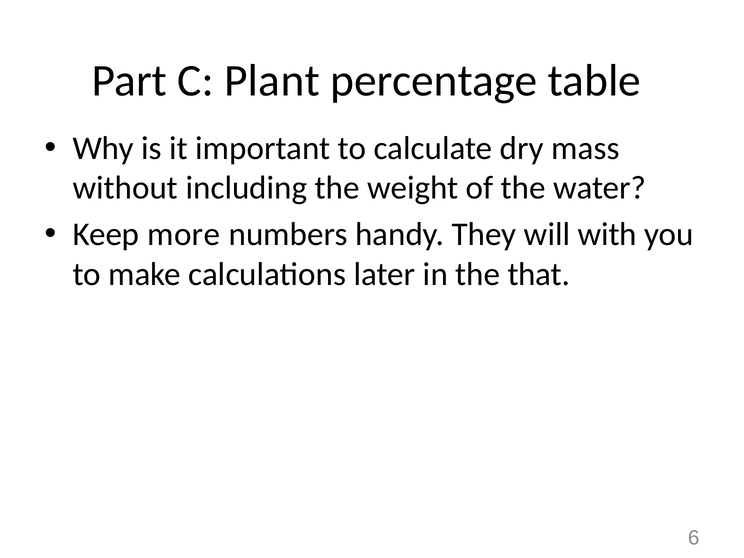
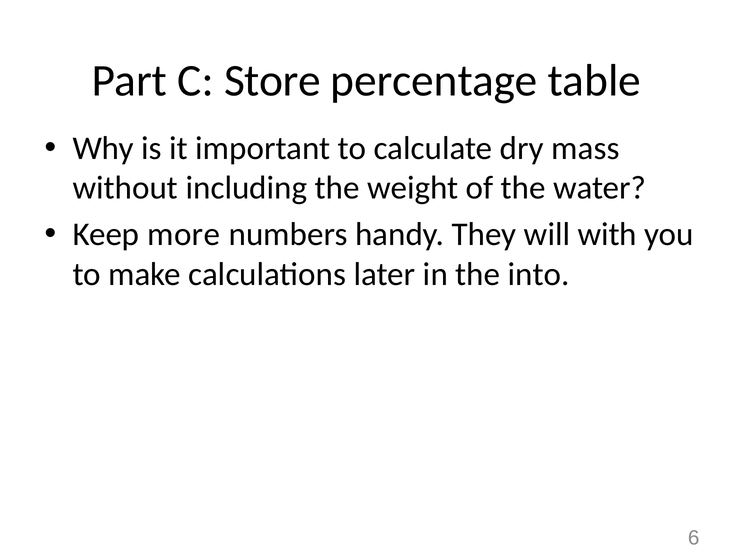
Plant: Plant -> Store
that: that -> into
